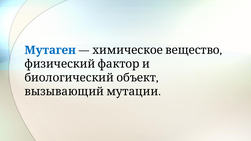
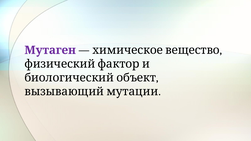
Мутаген colour: blue -> purple
